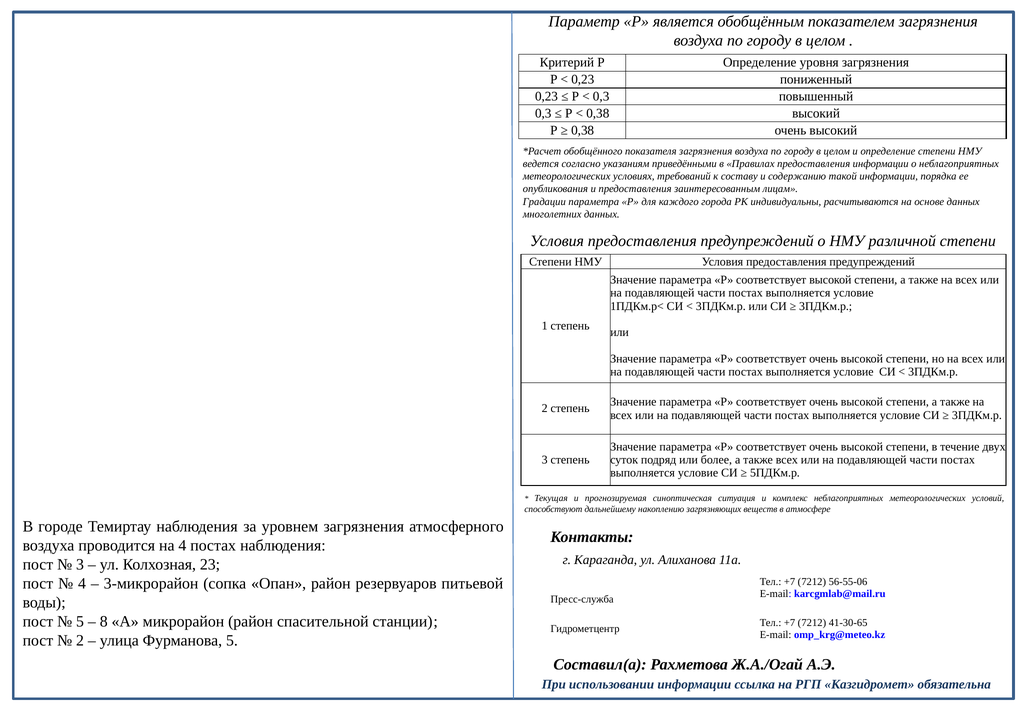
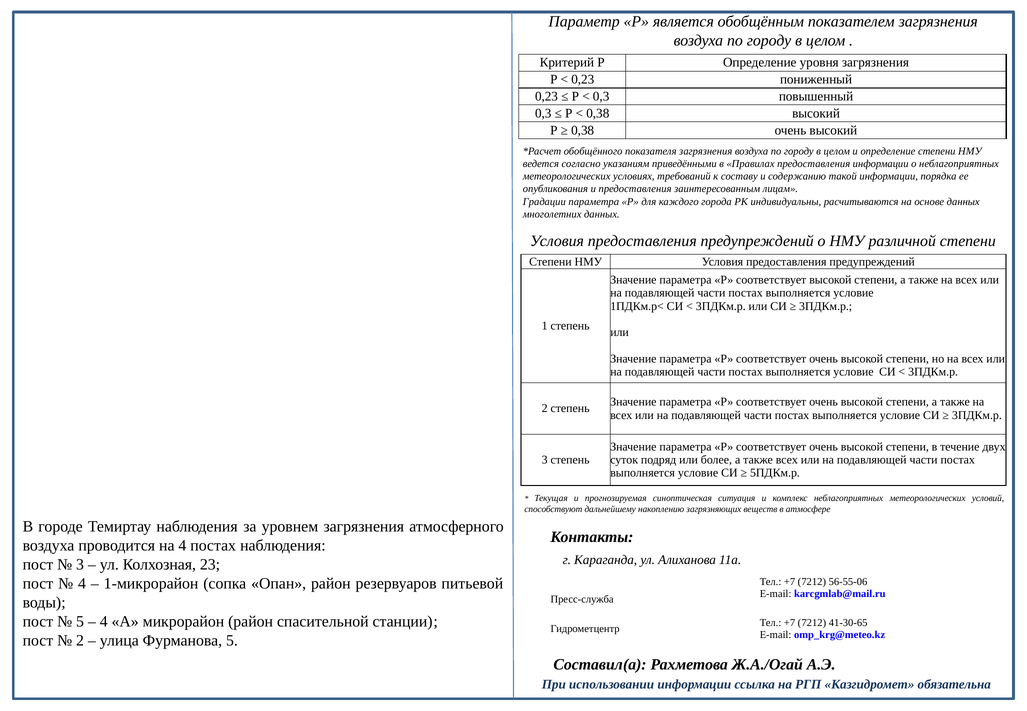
3-микрорайон: 3-микрорайон -> 1-микрорайон
8 at (104, 622): 8 -> 4
